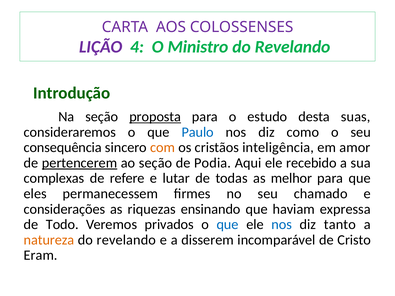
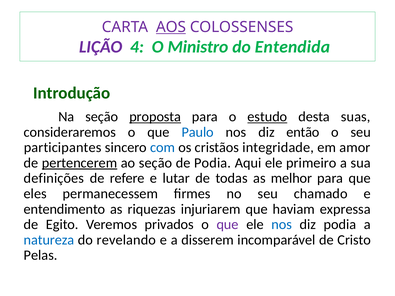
AOS underline: none -> present
Revelando at (293, 47): Revelando -> Entendida
estudo underline: none -> present
como: como -> então
consequência: consequência -> participantes
com colour: orange -> blue
inteligência: inteligência -> integridade
recebido: recebido -> primeiro
complexas: complexas -> definições
considerações: considerações -> entendimento
ensinando: ensinando -> injuriarem
Todo: Todo -> Egito
que at (228, 225) colour: blue -> purple
diz tanto: tanto -> podia
natureza colour: orange -> blue
Eram: Eram -> Pelas
